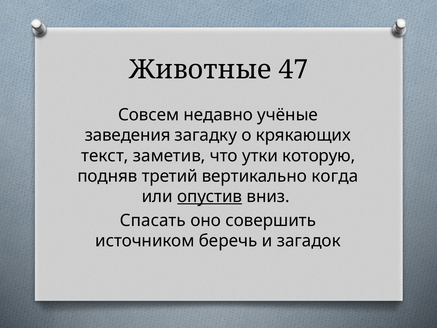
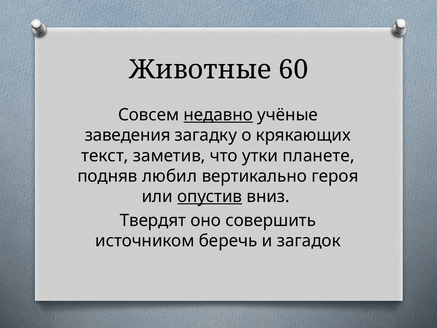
47: 47 -> 60
недавно underline: none -> present
которую: которую -> планете
третий: третий -> любил
когда: когда -> героя
Спасать: Спасать -> Твердят
